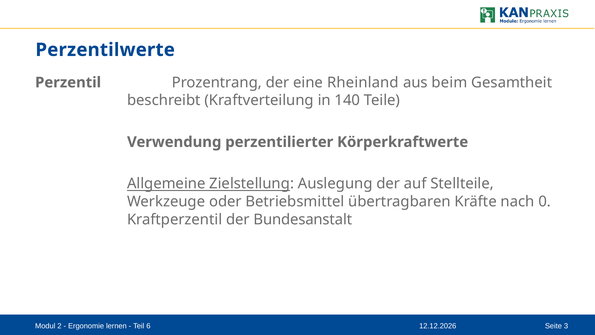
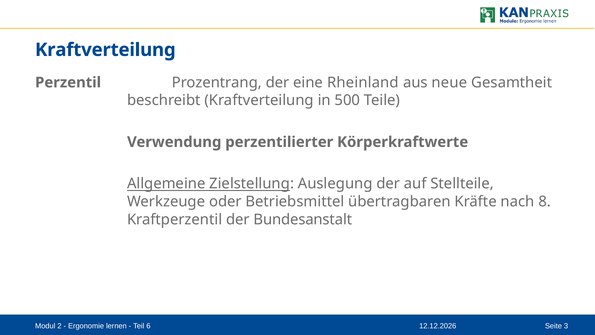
Perzentilwerte at (105, 50): Perzentilwerte -> Kraftverteilung
beim: beim -> neue
140: 140 -> 500
0: 0 -> 8
